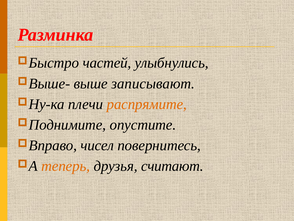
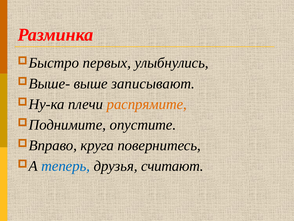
частей: частей -> первых
чисел: чисел -> круга
теперь colour: orange -> blue
